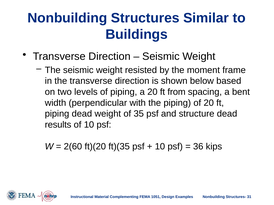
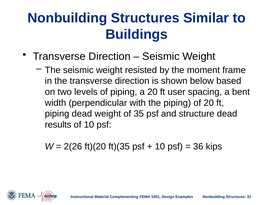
from: from -> user
2(60: 2(60 -> 2(26
